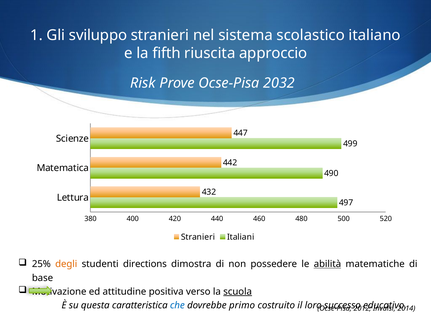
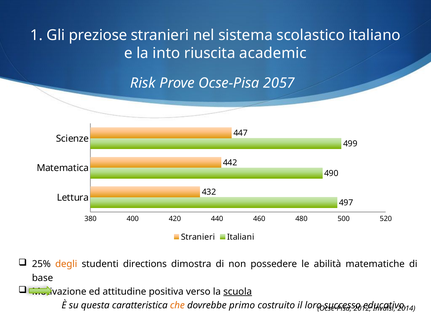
sviluppo: sviluppo -> preziose
fifth: fifth -> into
approccio: approccio -> academic
2032: 2032 -> 2057
abilità underline: present -> none
che colour: blue -> orange
